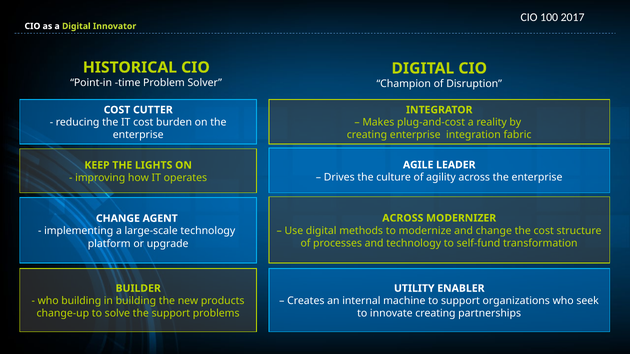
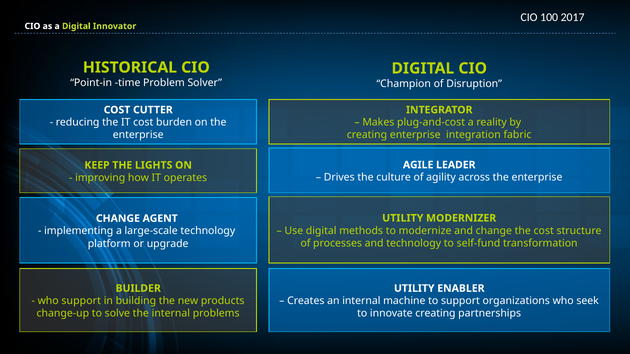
ACROSS at (403, 218): ACROSS -> UTILITY
who building: building -> support
the support: support -> internal
